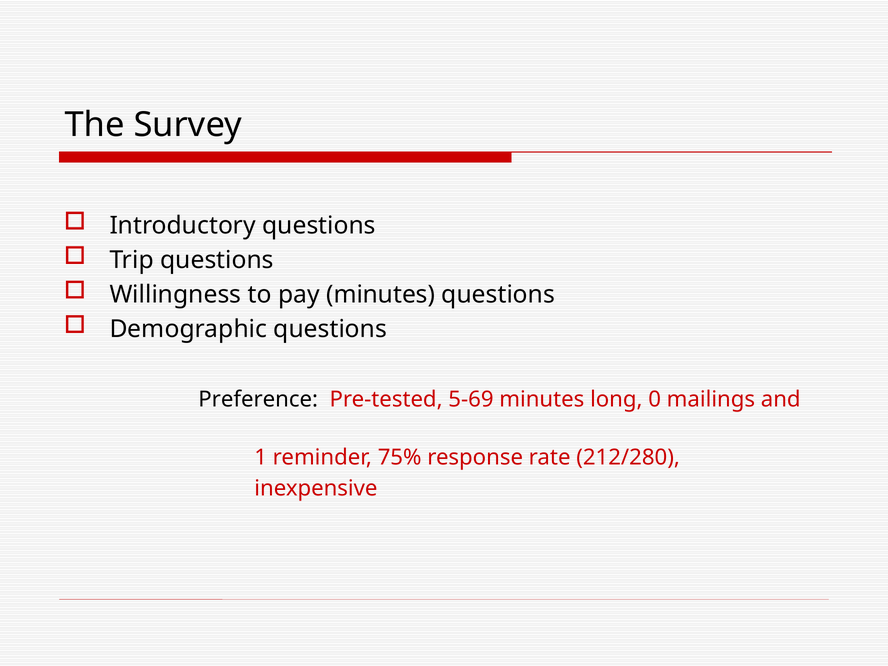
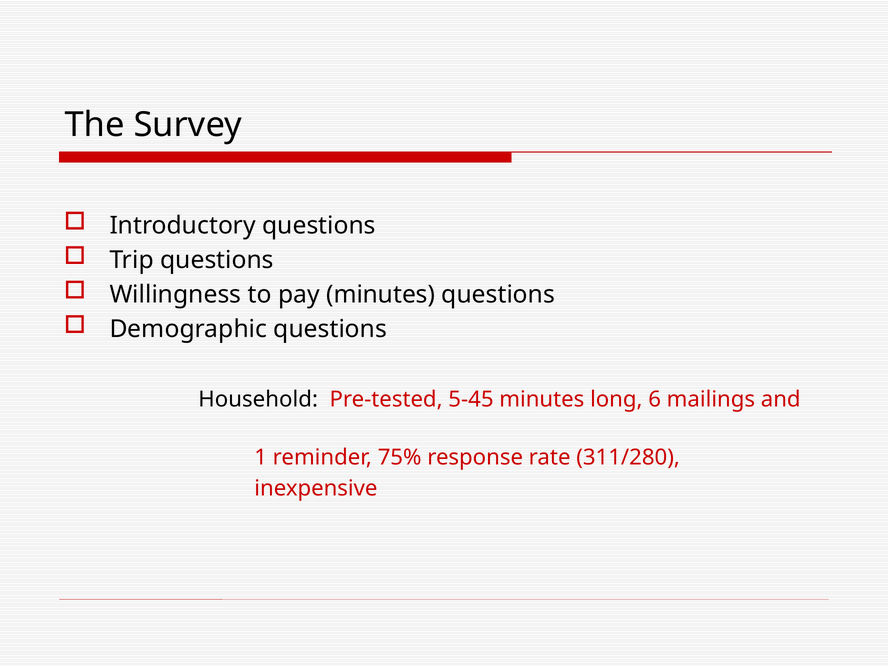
Preference: Preference -> Household
5-69: 5-69 -> 5-45
0: 0 -> 6
212/280: 212/280 -> 311/280
